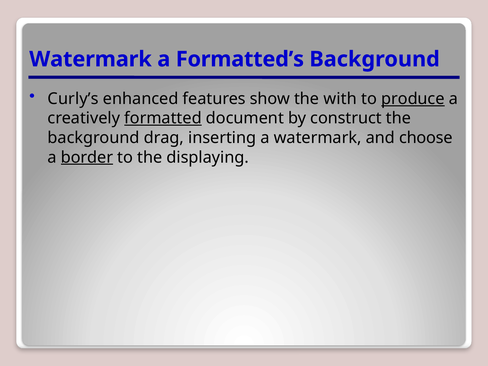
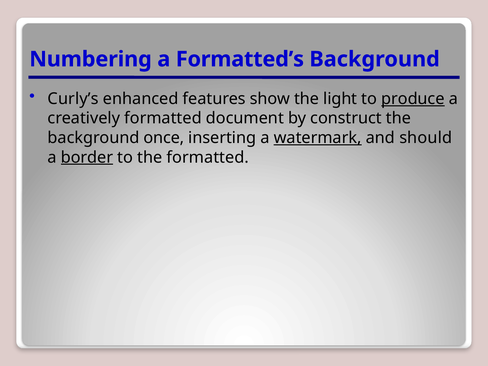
Watermark at (91, 59): Watermark -> Numbering
with: with -> light
formatted at (163, 118) underline: present -> none
drag: drag -> once
watermark at (318, 138) underline: none -> present
choose: choose -> should
the displaying: displaying -> formatted
